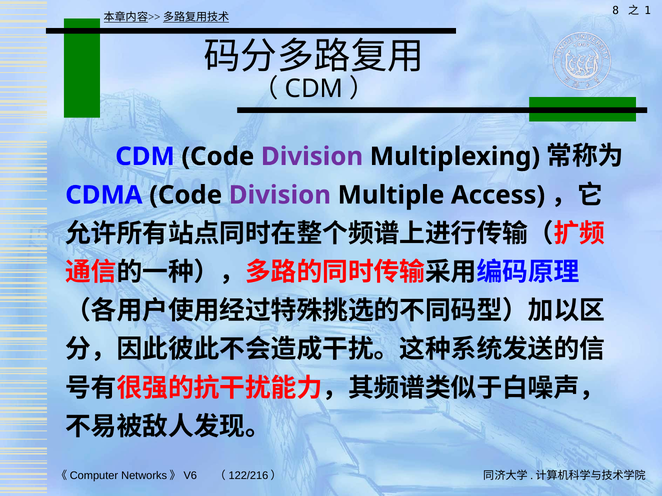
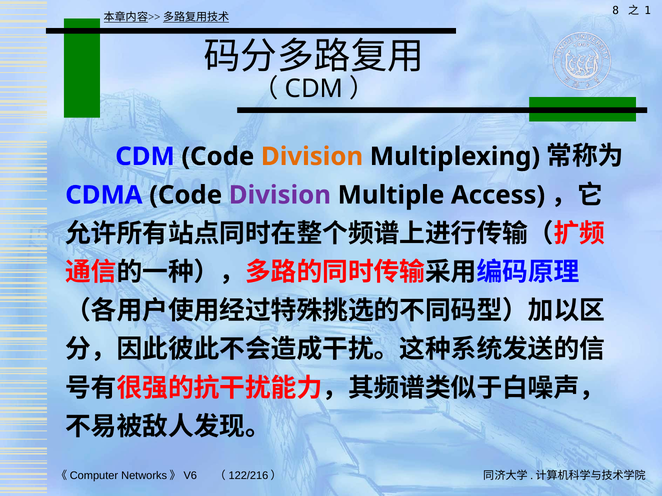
Division at (312, 157) colour: purple -> orange
